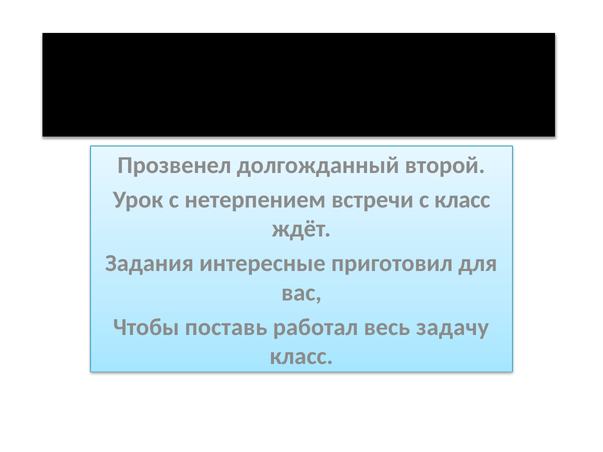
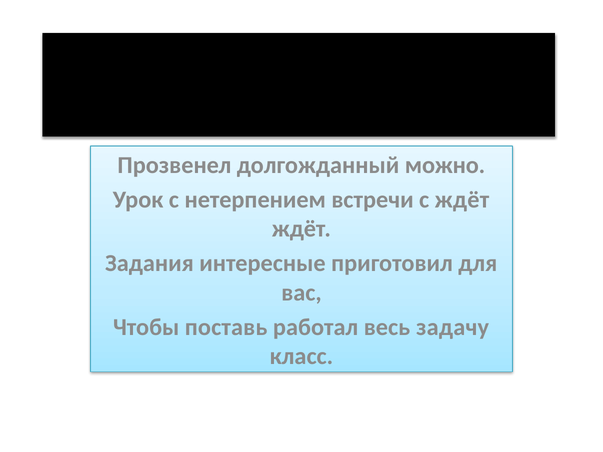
второй: второй -> можно
с класс: класс -> ждёт
